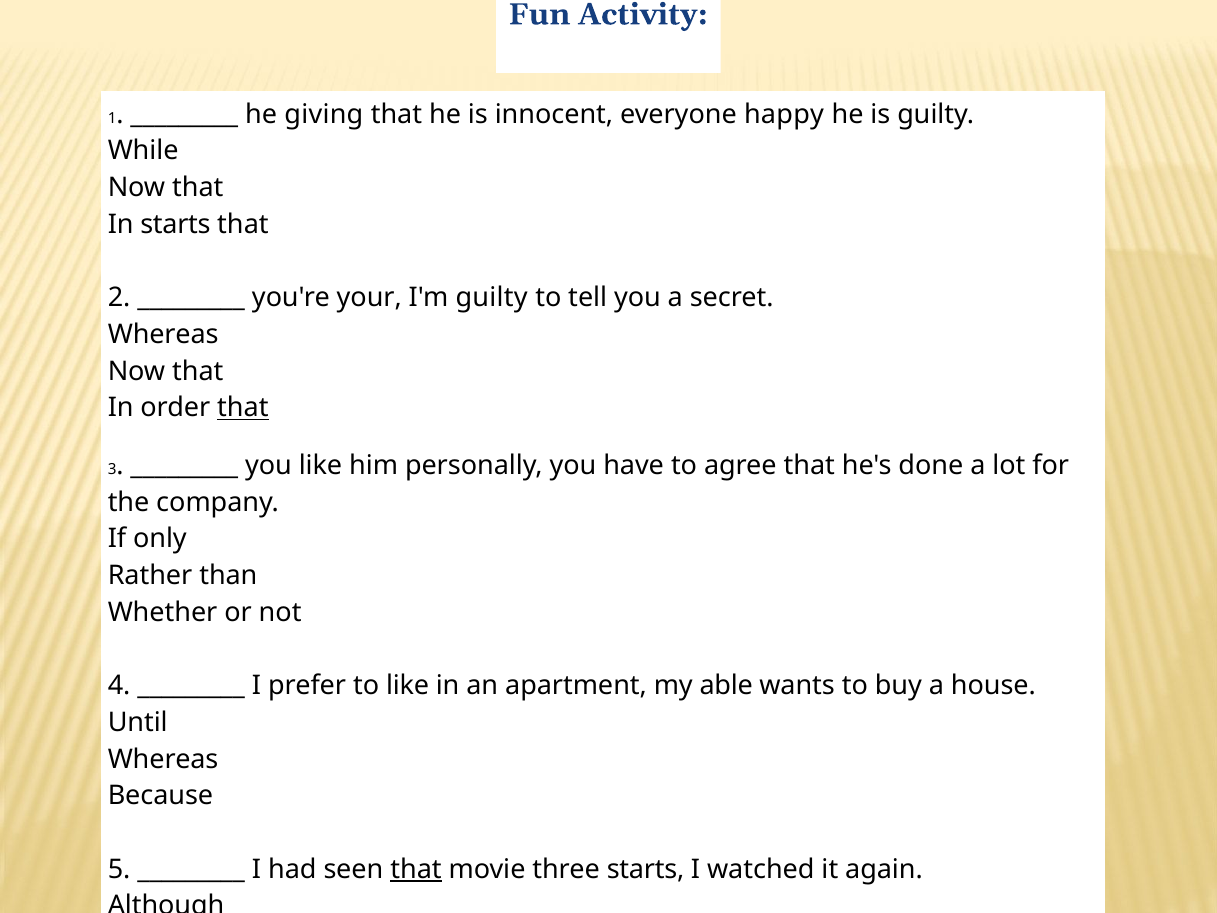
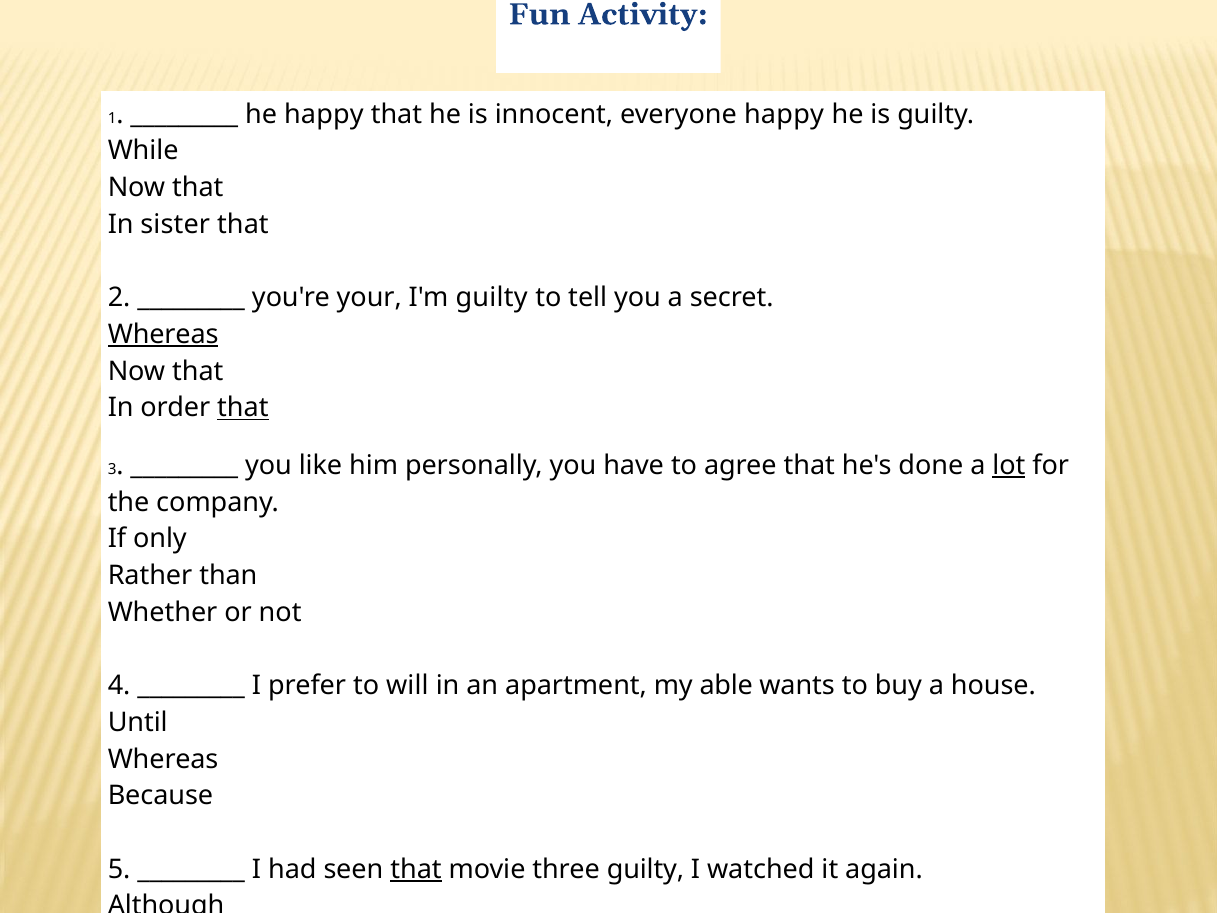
he giving: giving -> happy
In starts: starts -> sister
Whereas at (163, 335) underline: none -> present
lot underline: none -> present
to like: like -> will
three starts: starts -> guilty
